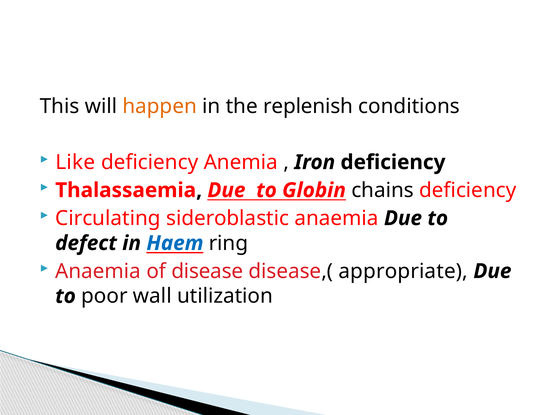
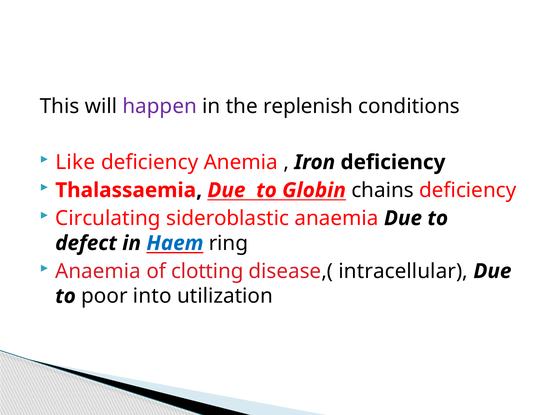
happen colour: orange -> purple
disease: disease -> clotting
appropriate: appropriate -> intracellular
wall: wall -> into
